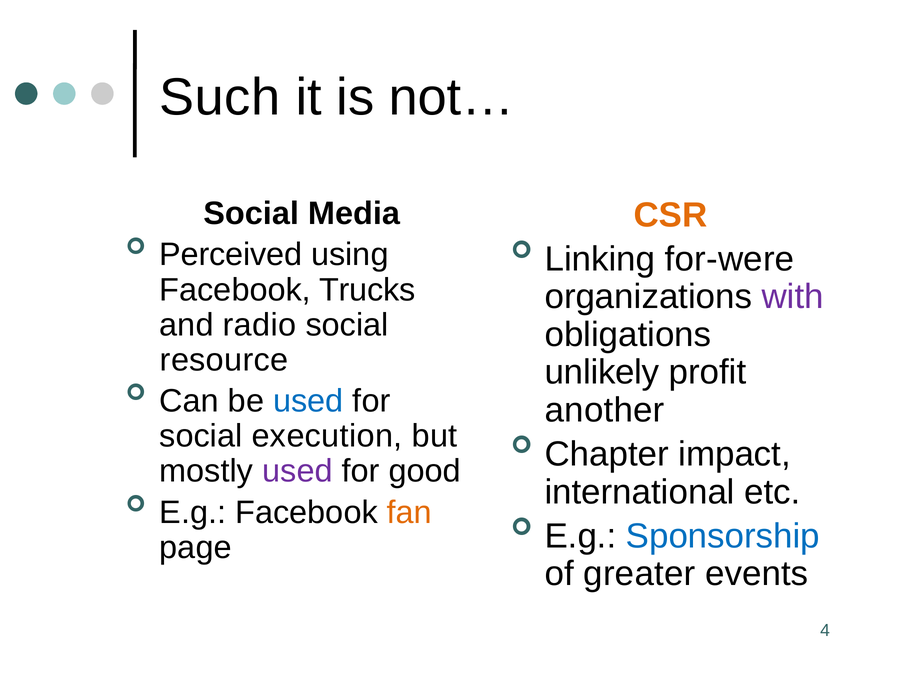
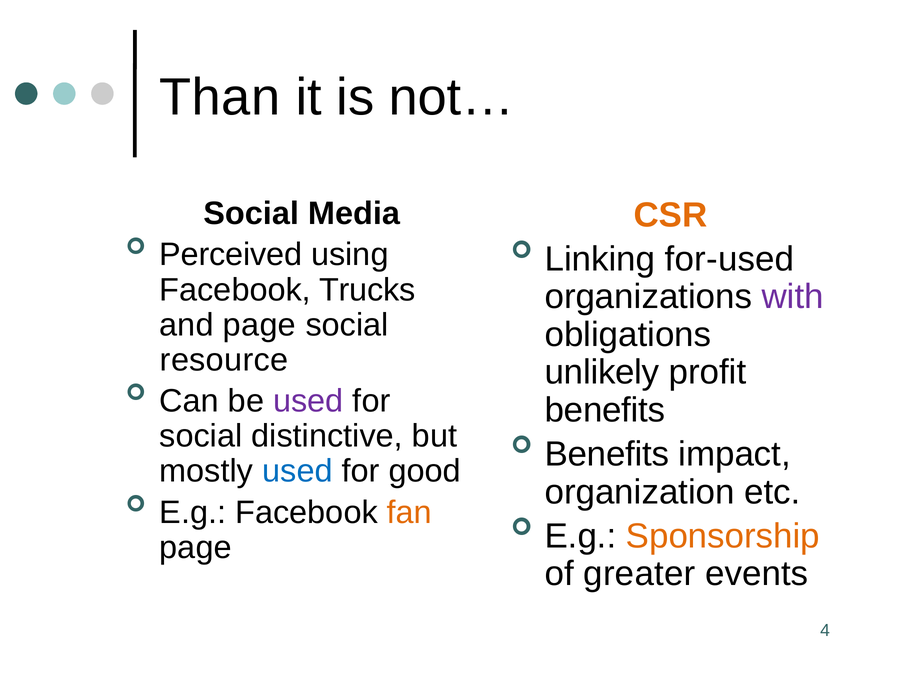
Such: Such -> Than
for-were: for-were -> for-used
and radio: radio -> page
used at (308, 401) colour: blue -> purple
another at (605, 410): another -> benefits
execution: execution -> distinctive
Chapter at (607, 454): Chapter -> Benefits
used at (297, 471) colour: purple -> blue
international: international -> organization
Sponsorship colour: blue -> orange
